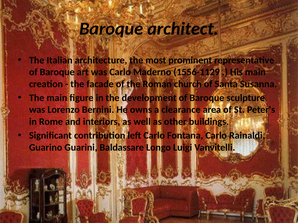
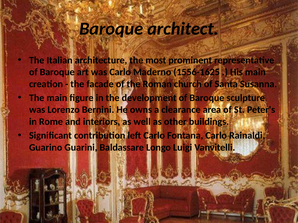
1556-1129: 1556-1129 -> 1556-1625
